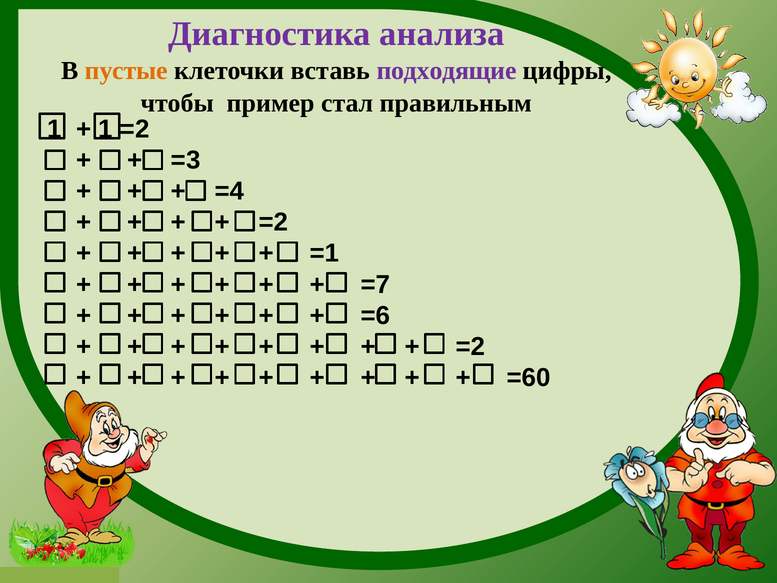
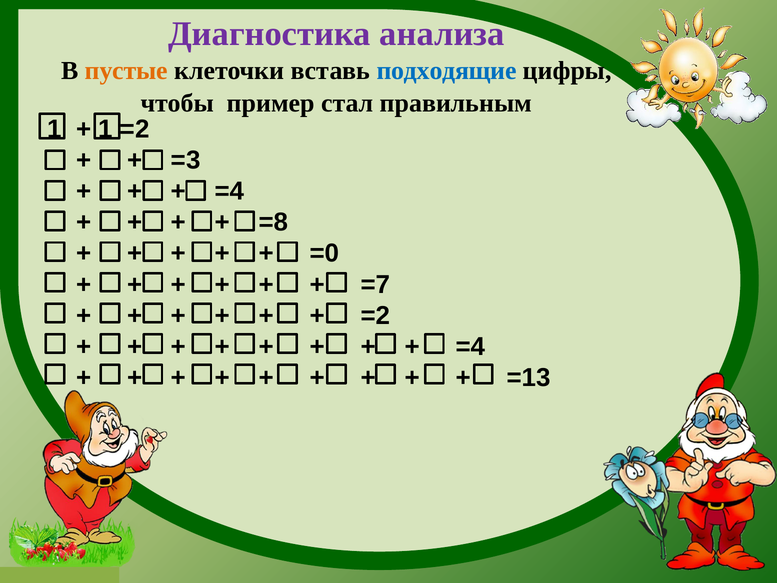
подходящие colour: purple -> blue
=2 at (273, 222): =2 -> =8
=1: =1 -> =0
=6 at (375, 315): =6 -> =2
=2 at (470, 347): =2 -> =4
=60: =60 -> =13
